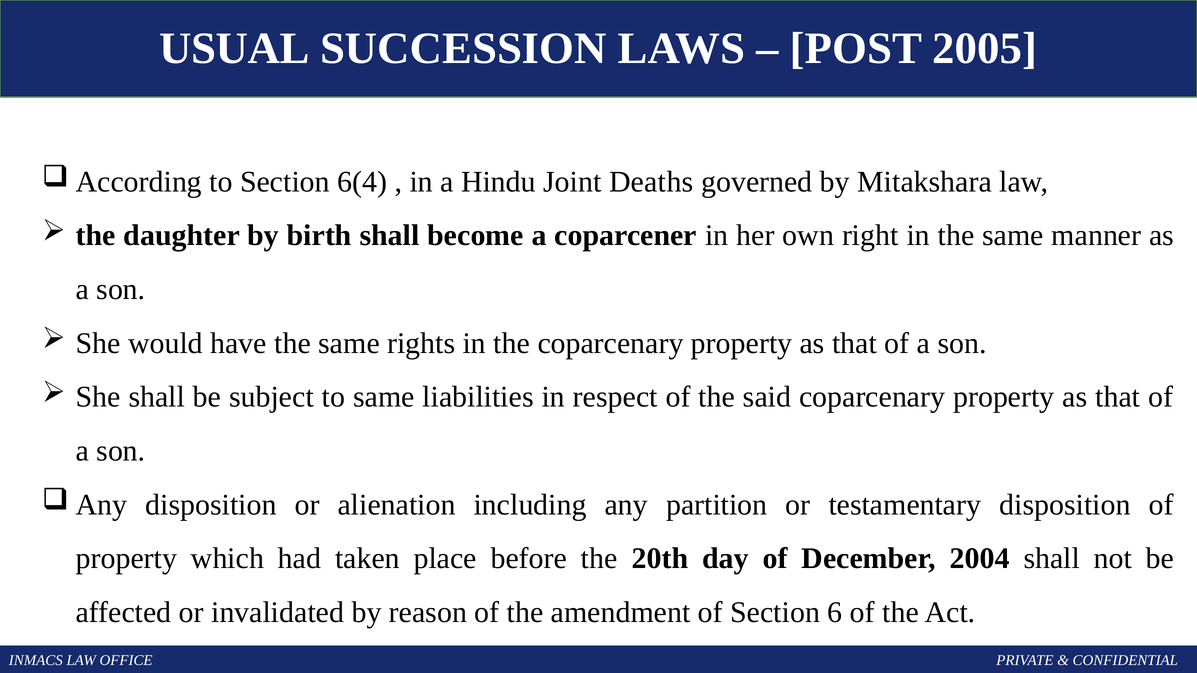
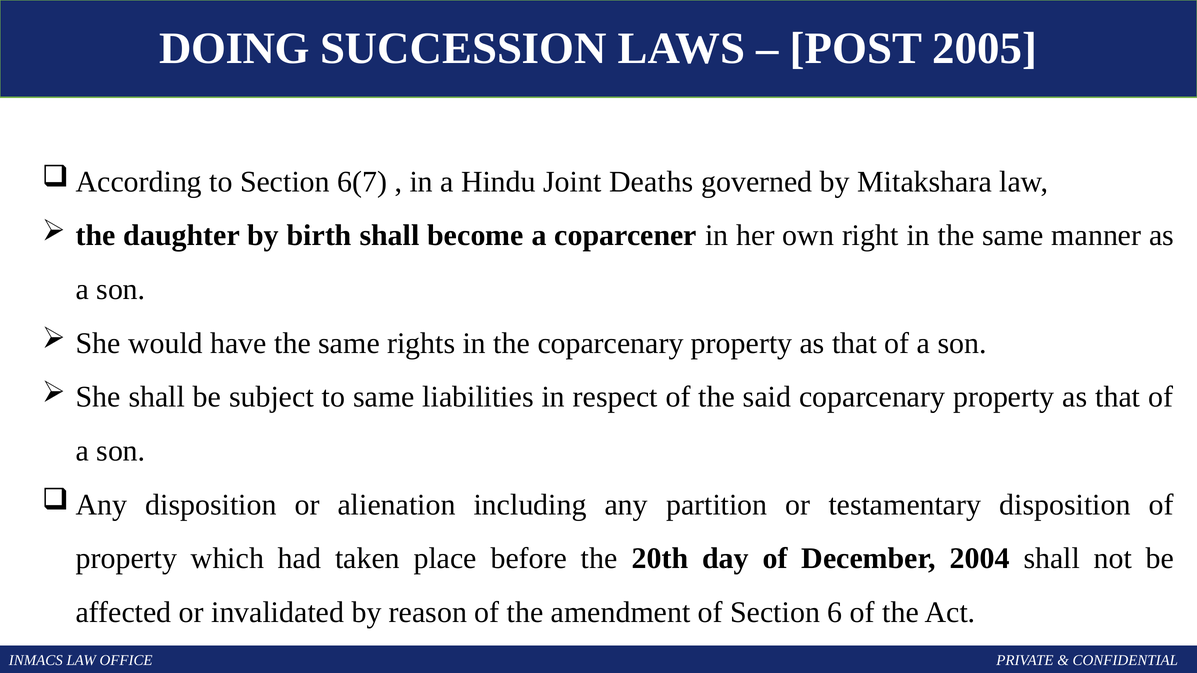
USUAL: USUAL -> DOING
6(4: 6(4 -> 6(7
